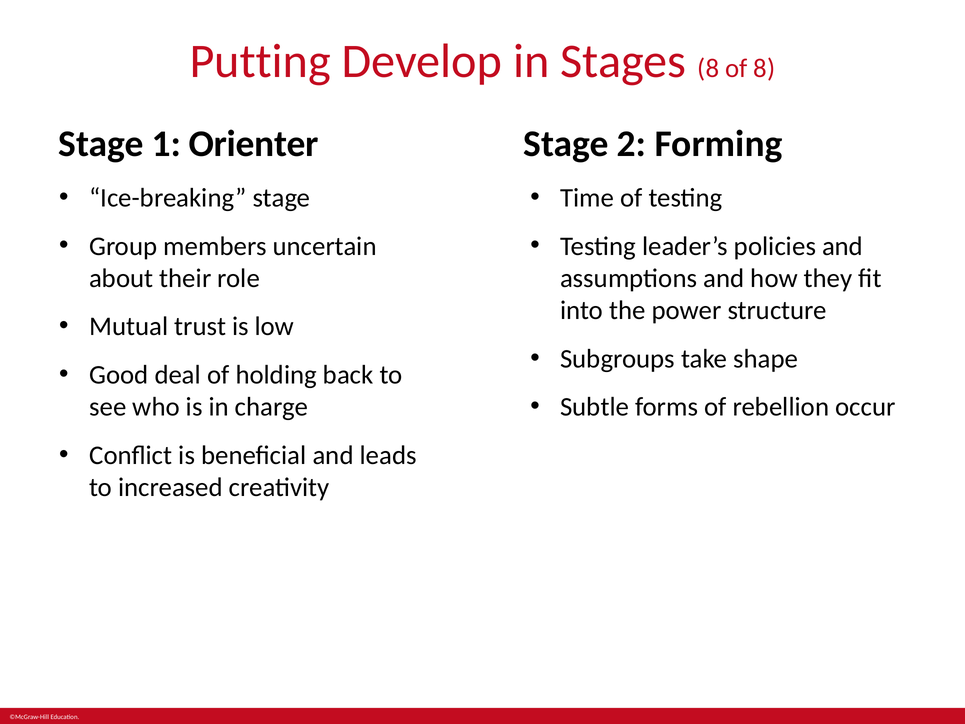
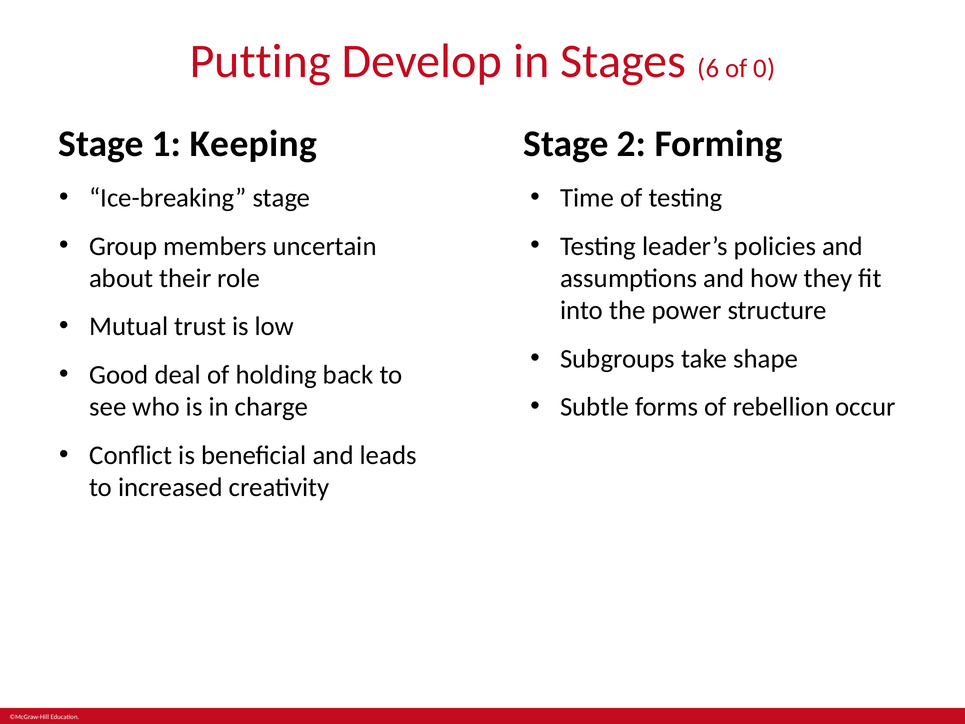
Stages 8: 8 -> 6
of 8: 8 -> 0
Orienter: Orienter -> Keeping
